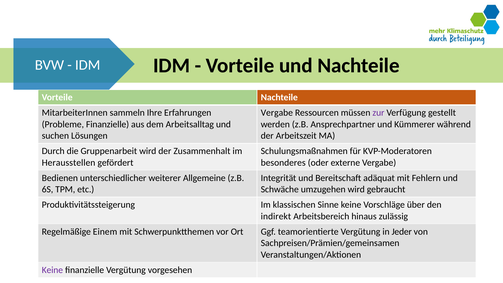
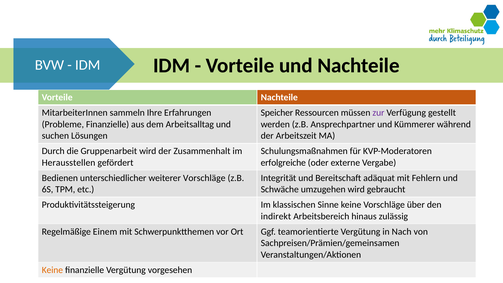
Vergabe at (277, 113): Vergabe -> Speicher
besonderes: besonderes -> erfolgreiche
weiterer Allgemeine: Allgemeine -> Vorschläge
Jeder: Jeder -> Nach
Keine at (52, 270) colour: purple -> orange
